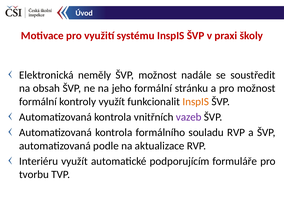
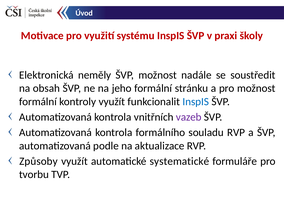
InspIS at (196, 102) colour: orange -> blue
Interiéru: Interiéru -> Způsoby
podporujícím: podporujícím -> systematické
